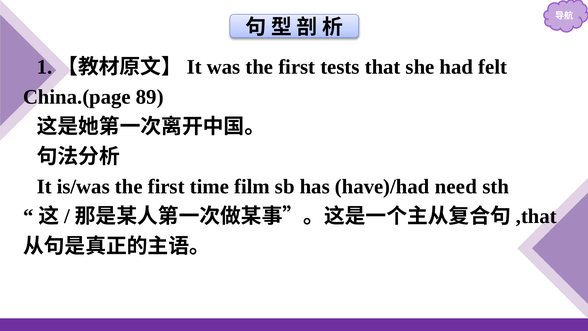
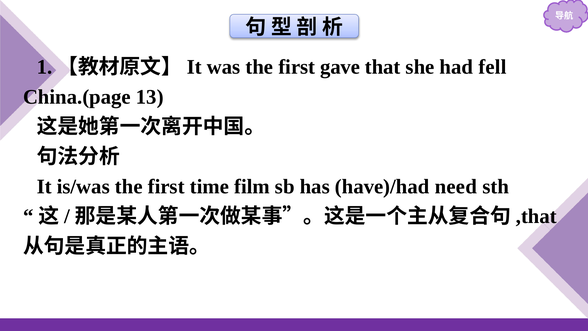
tests: tests -> gave
felt: felt -> fell
89: 89 -> 13
